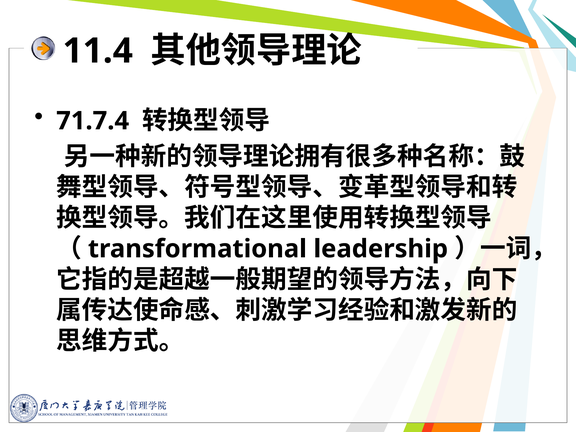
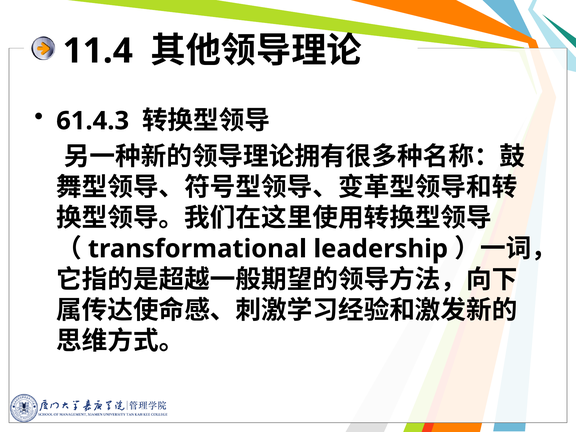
71.7.4: 71.7.4 -> 61.4.3
